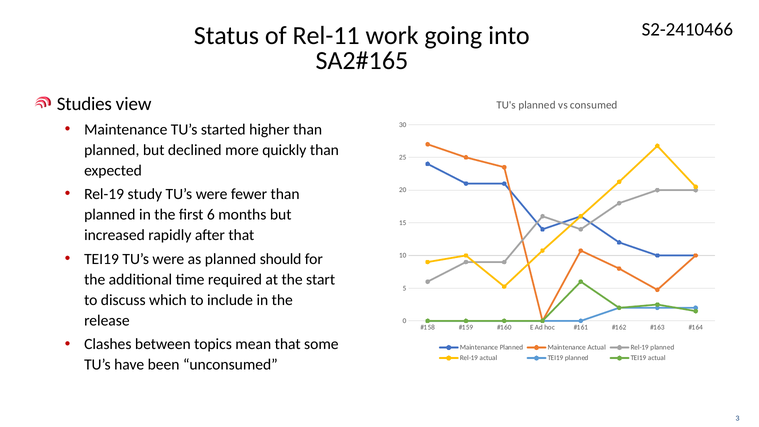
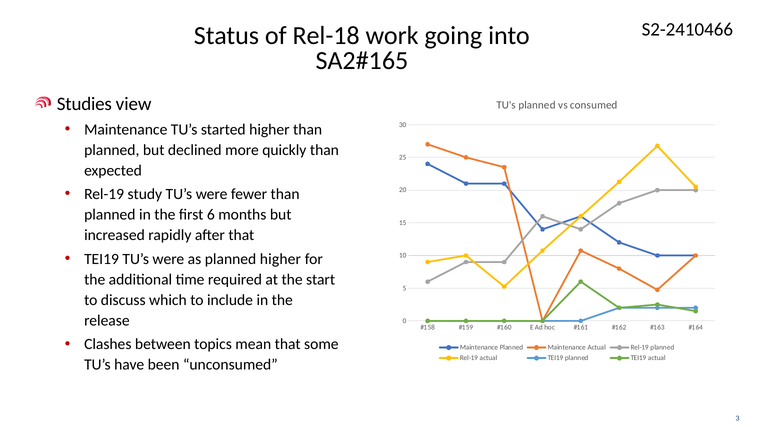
Rel-11: Rel-11 -> Rel-18
planned should: should -> higher
